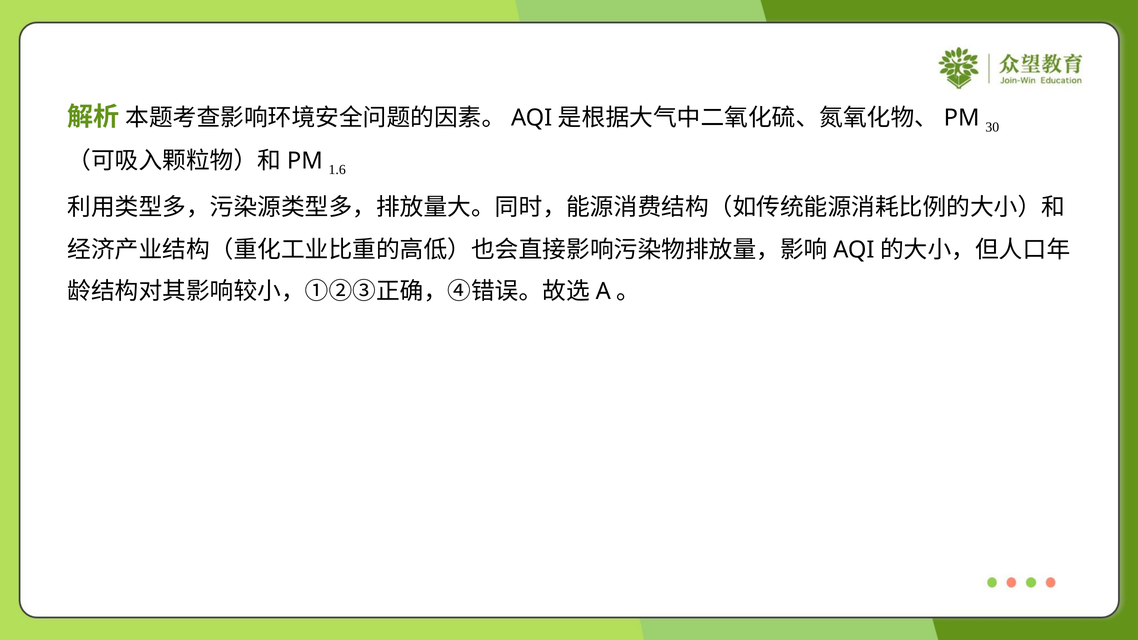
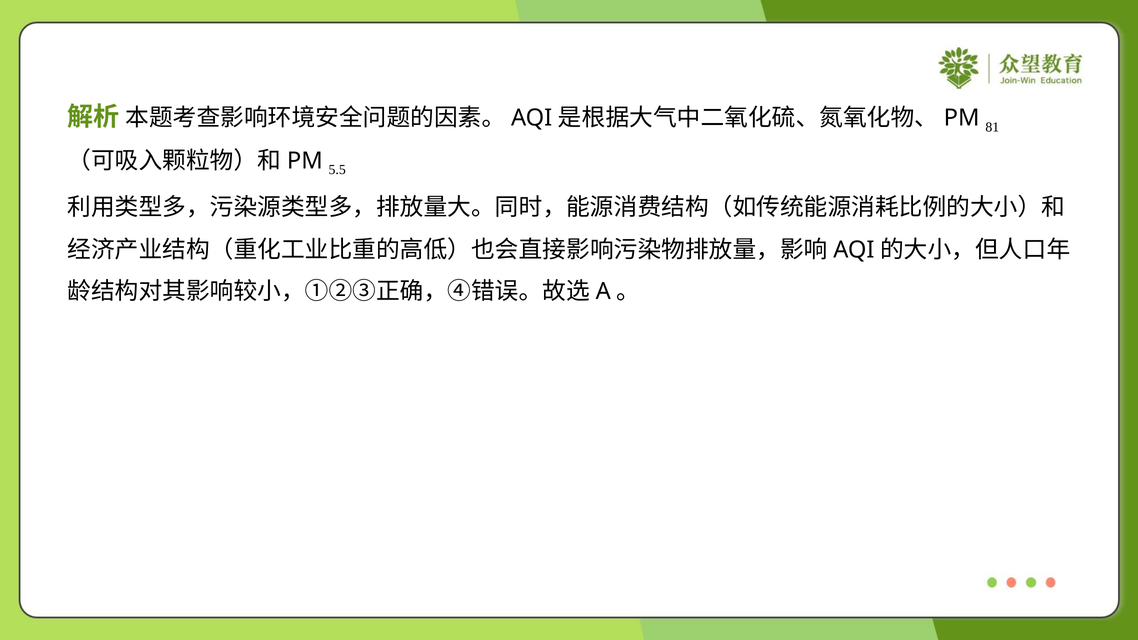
30: 30 -> 81
1.6: 1.6 -> 5.5
